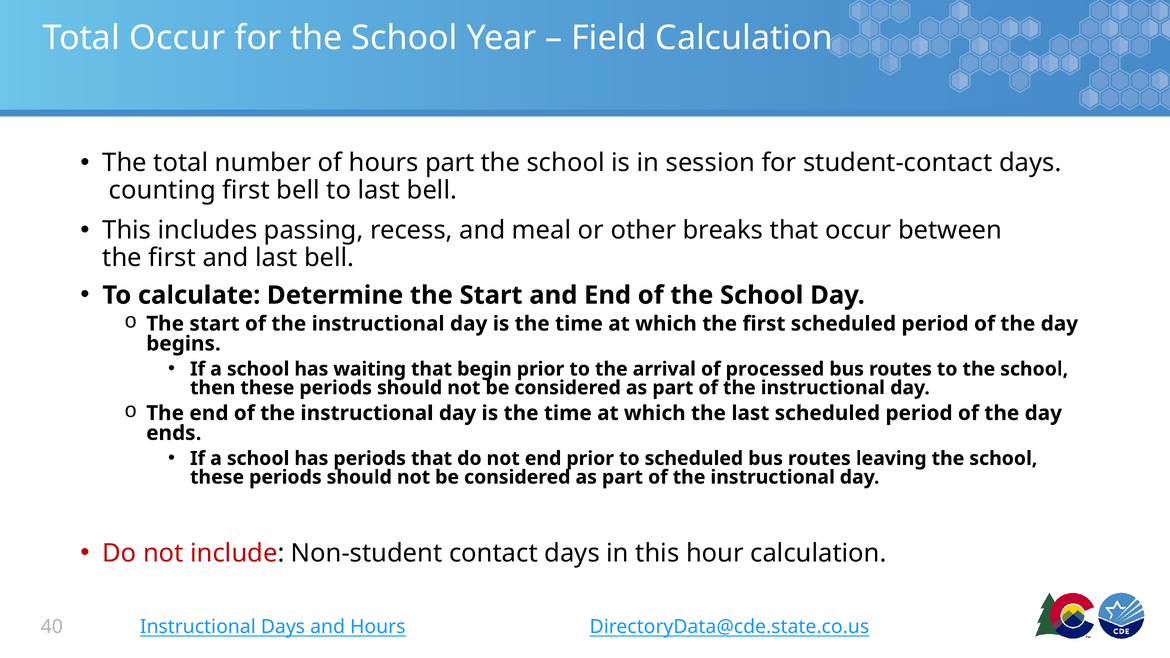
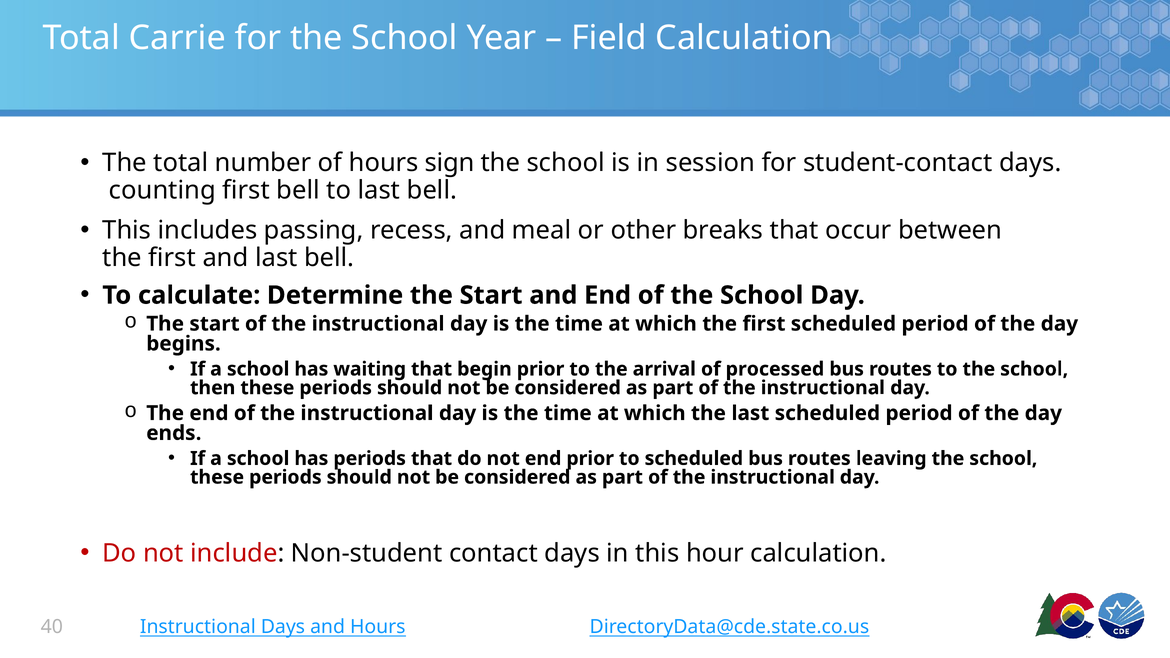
Total Occur: Occur -> Carrie
hours part: part -> sign
